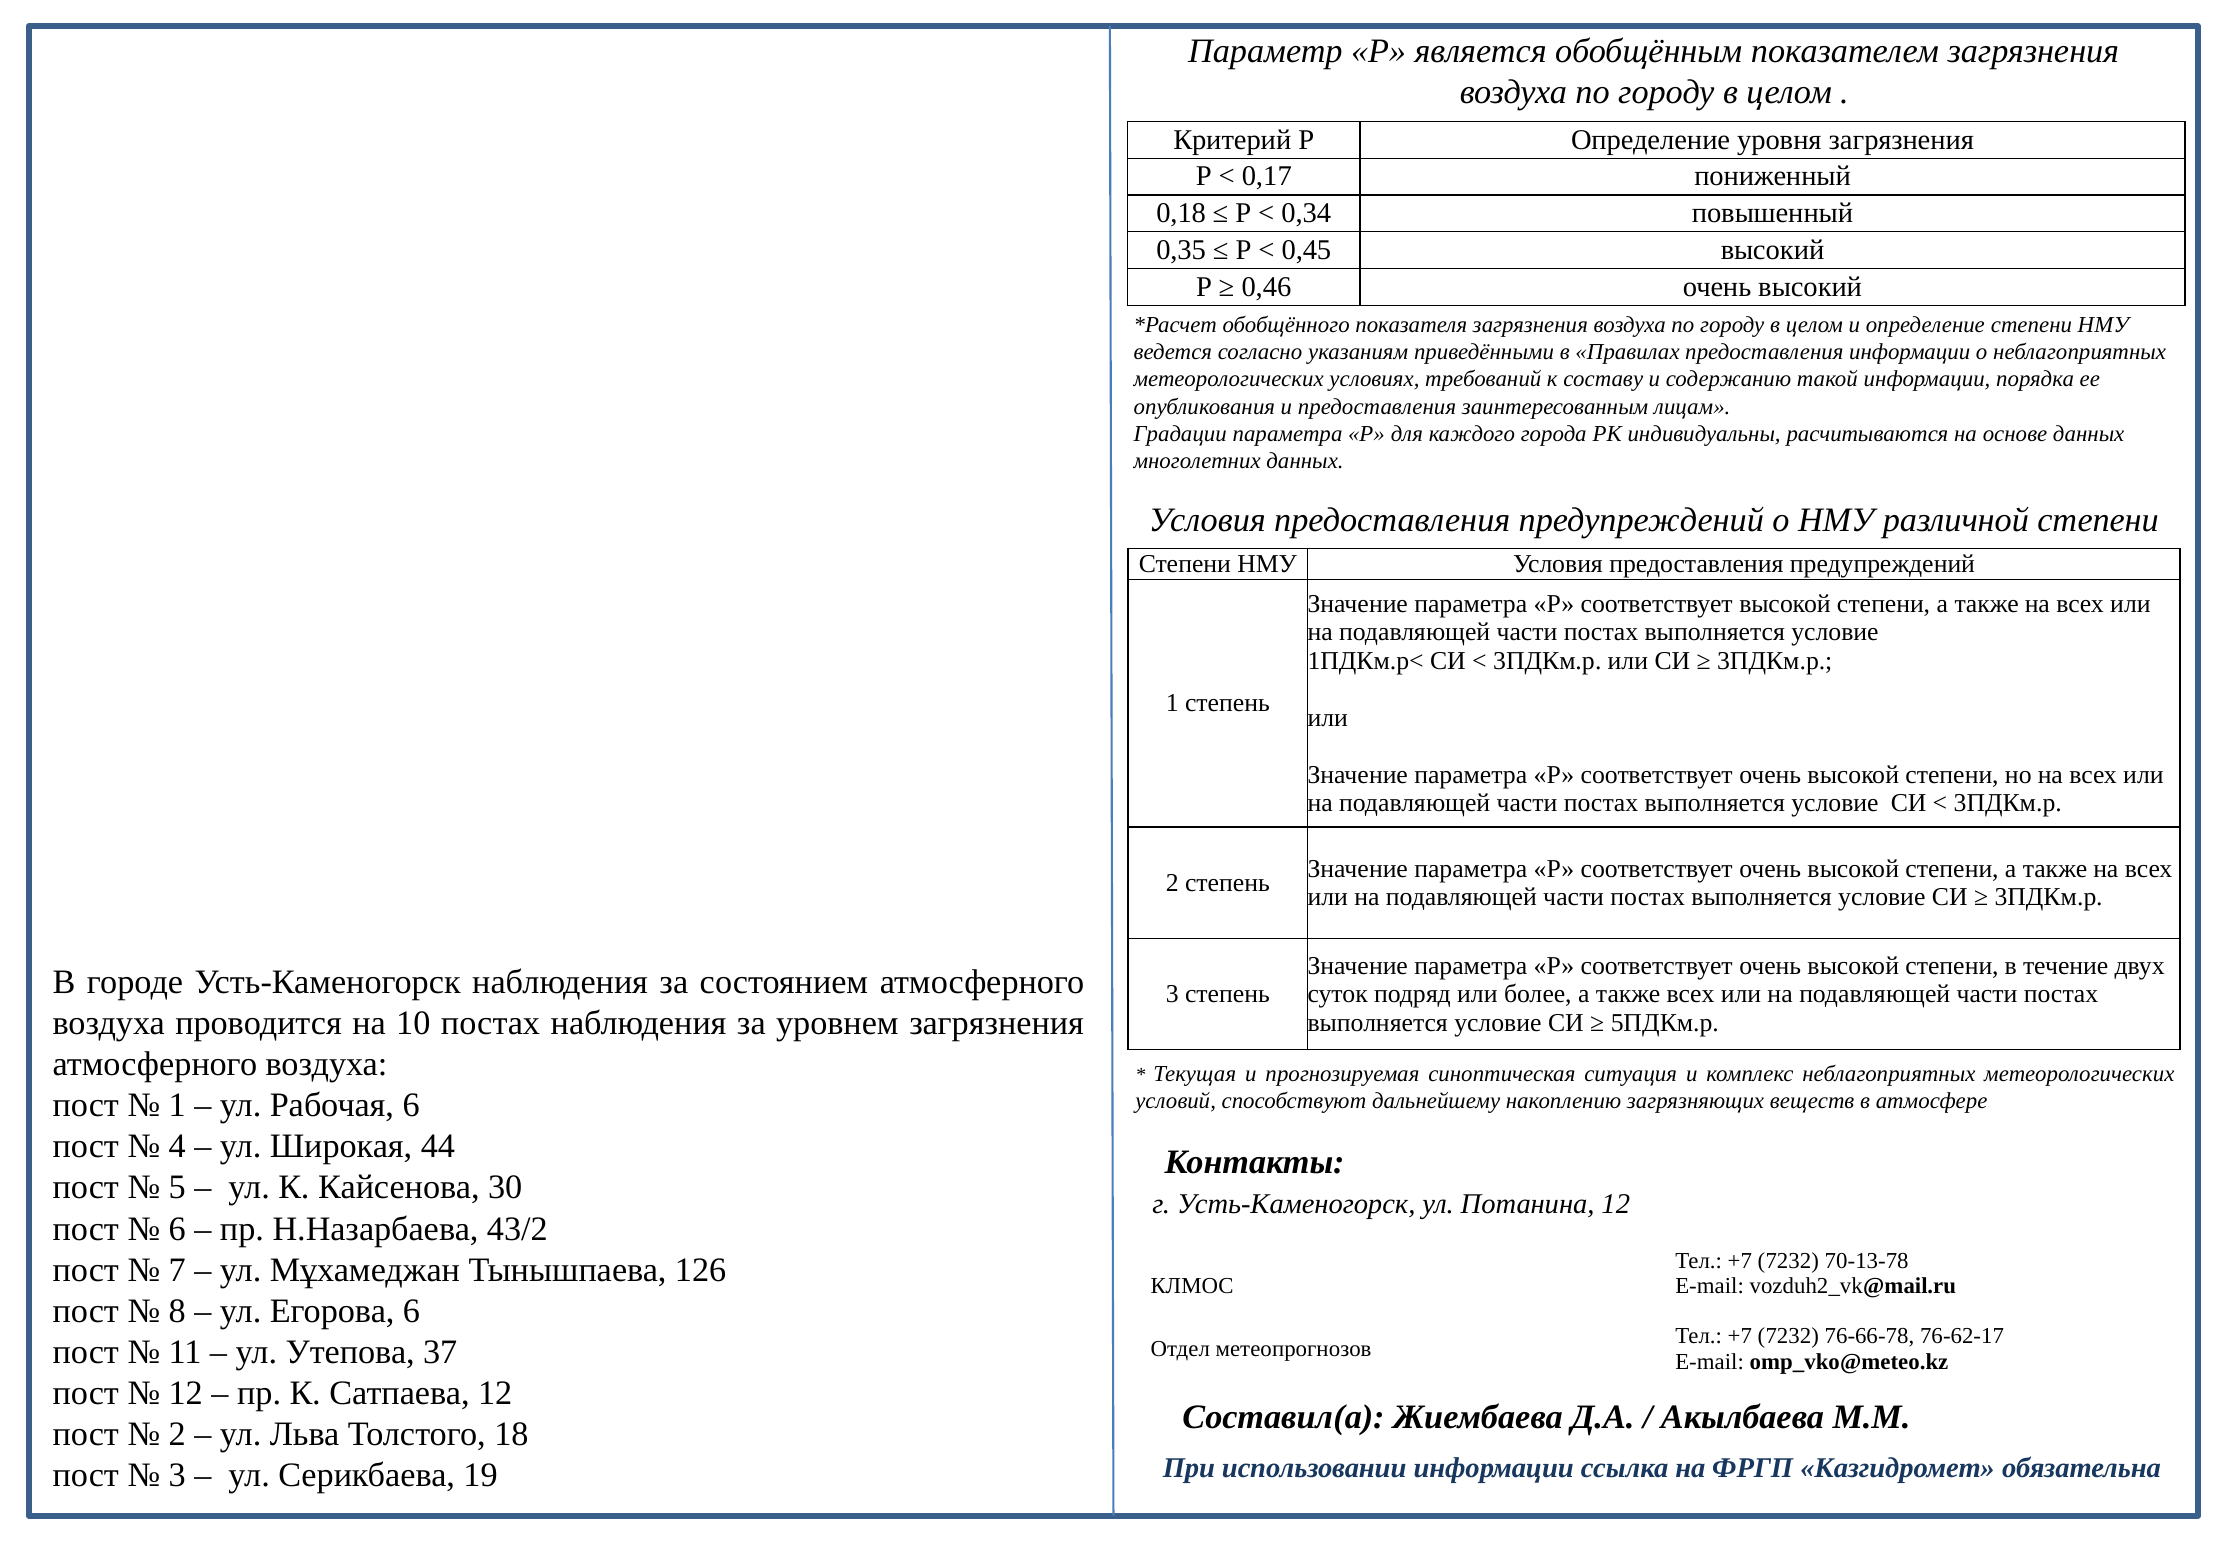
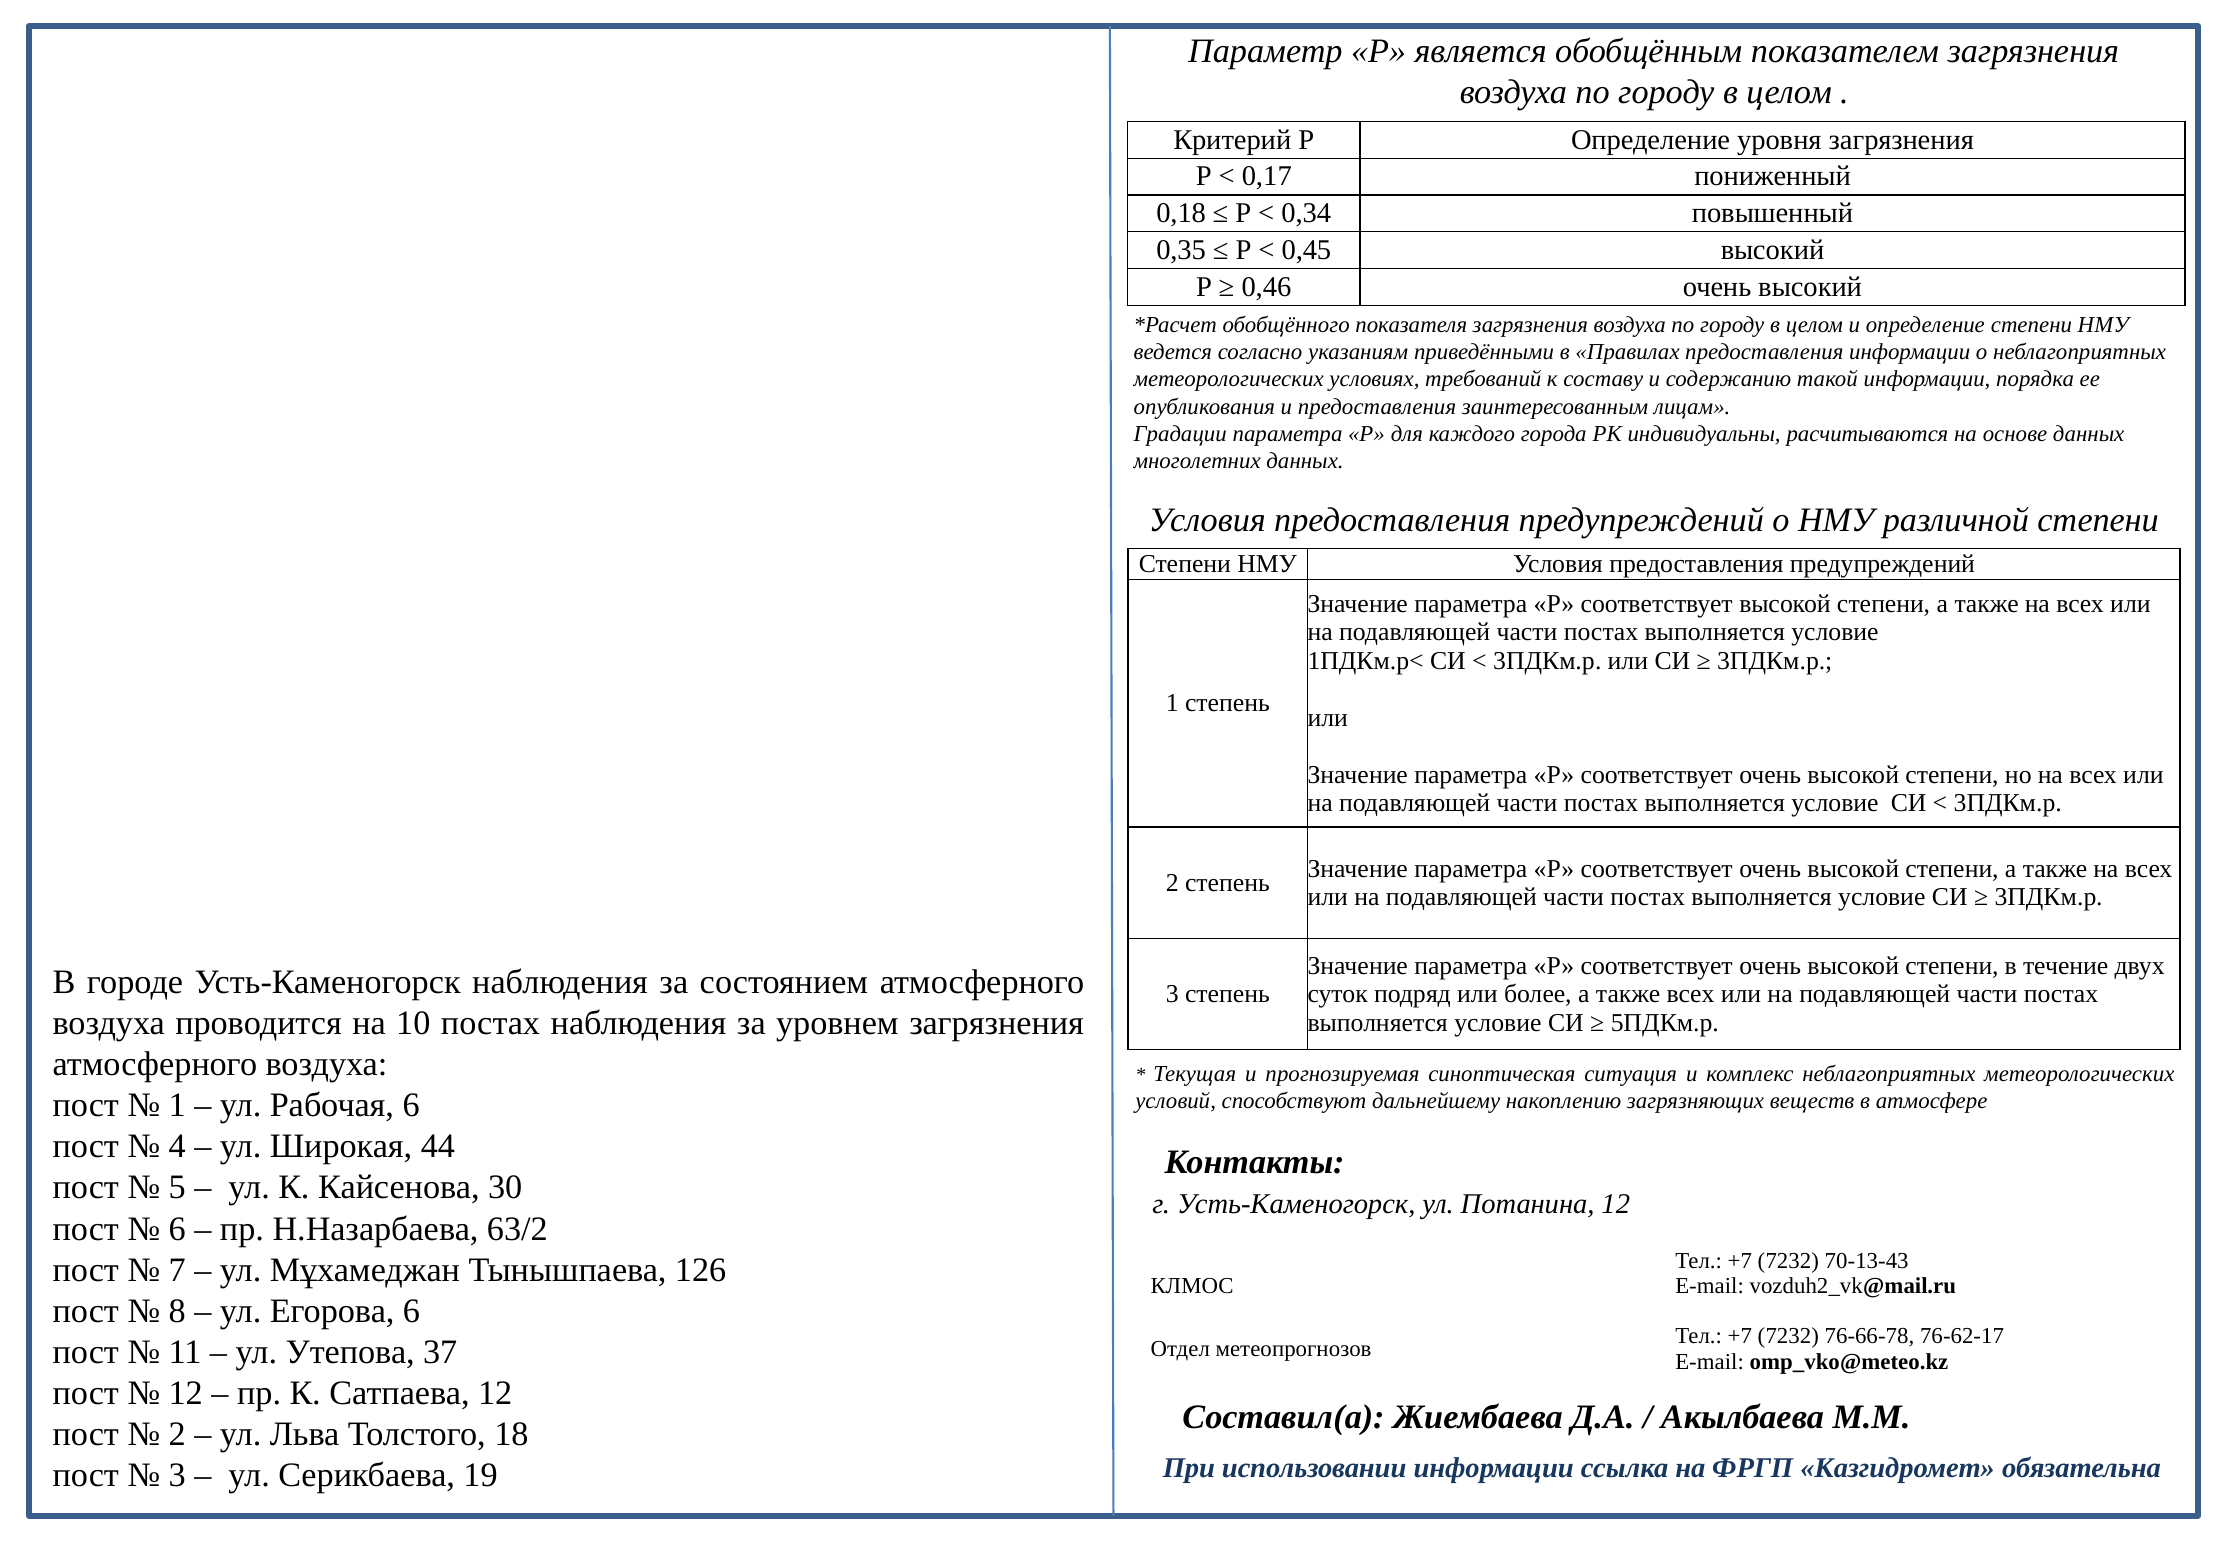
43/2: 43/2 -> 63/2
70-13-78: 70-13-78 -> 70-13-43
